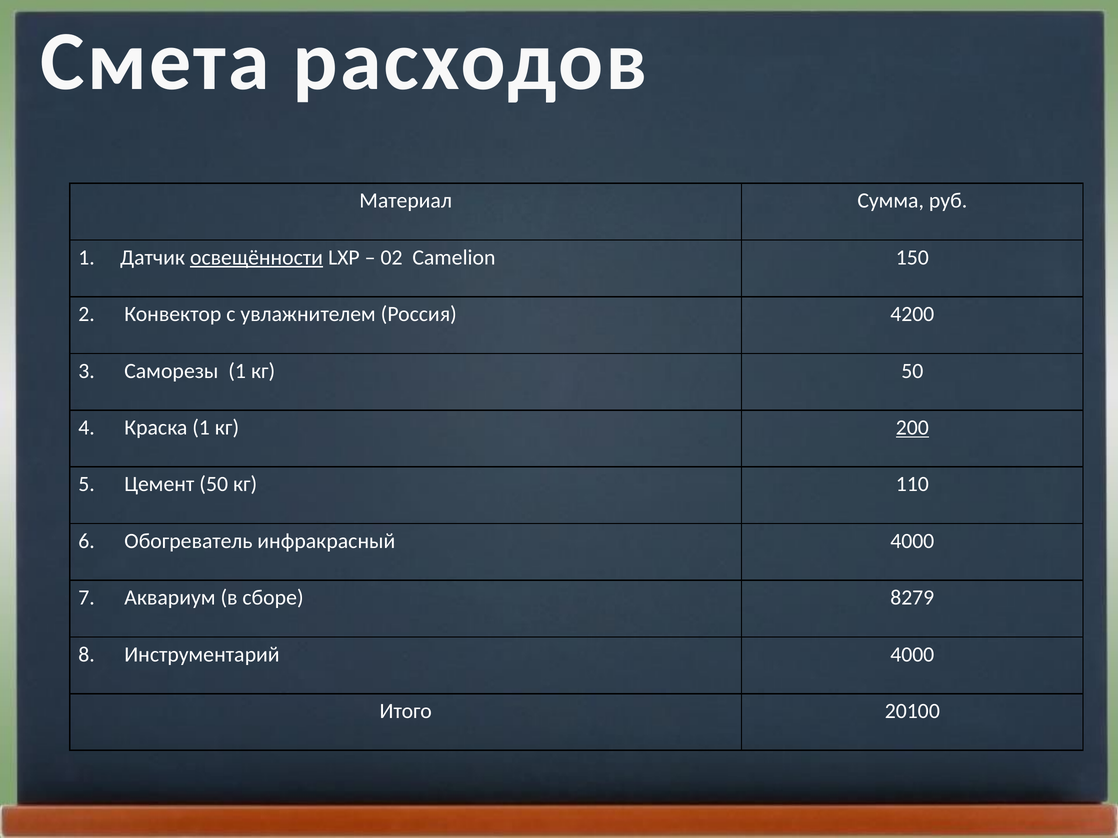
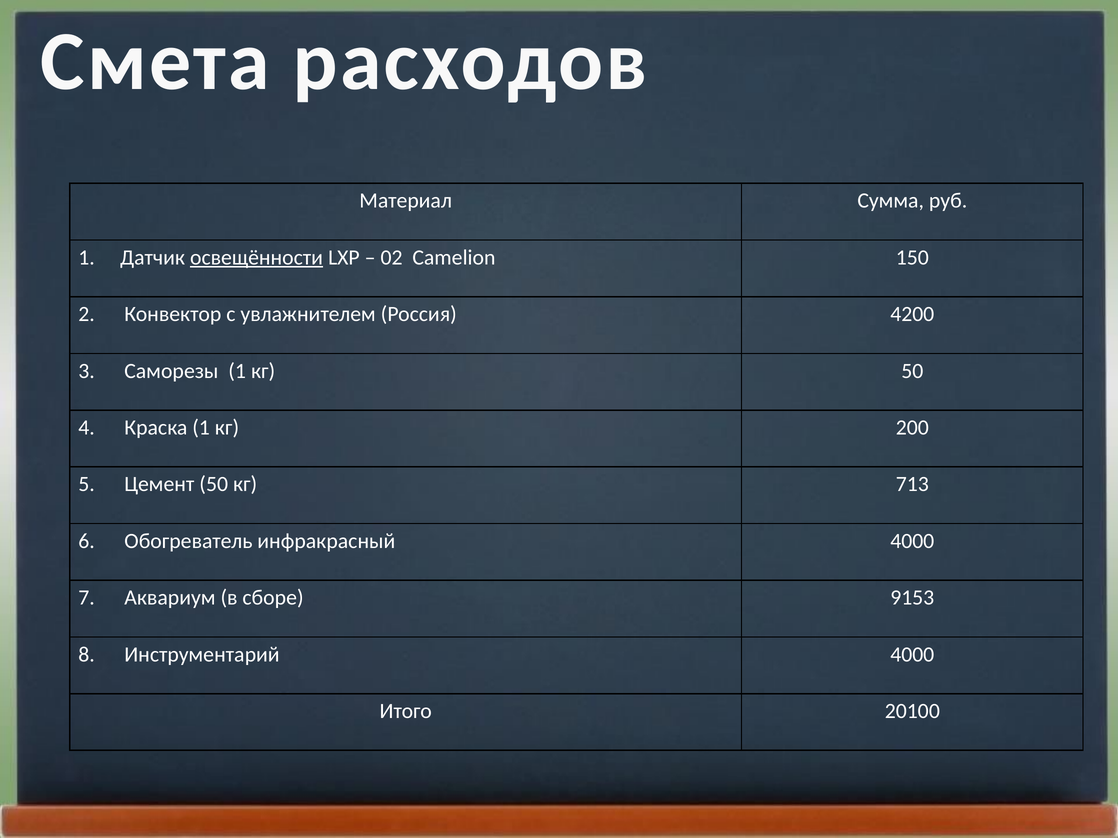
200 underline: present -> none
110: 110 -> 713
8279: 8279 -> 9153
